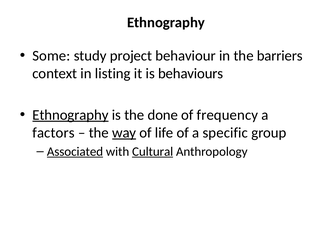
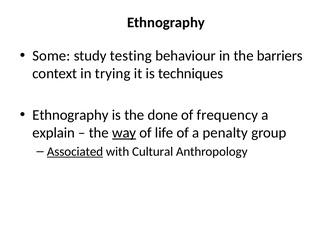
project: project -> testing
listing: listing -> trying
behaviours: behaviours -> techniques
Ethnography at (70, 115) underline: present -> none
factors: factors -> explain
specific: specific -> penalty
Cultural underline: present -> none
